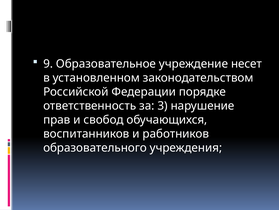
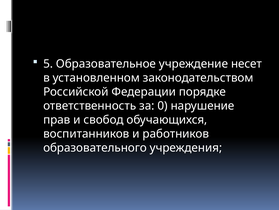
9: 9 -> 5
3: 3 -> 0
